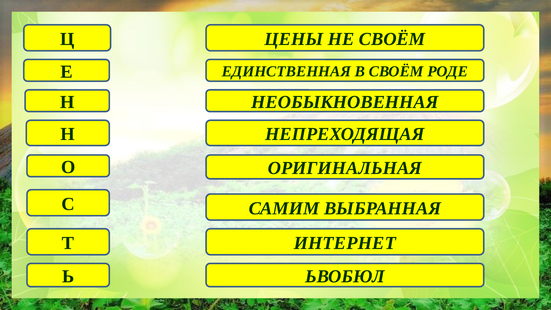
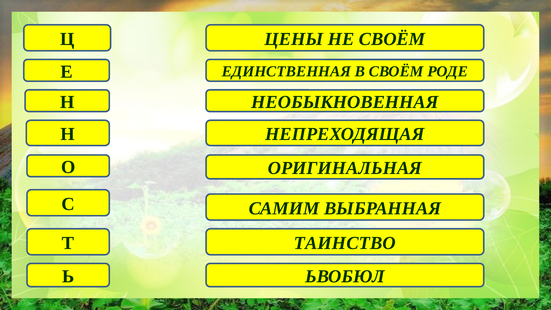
ИНТЕРНЕТ: ИНТЕРНЕТ -> ТАИНСТВО
